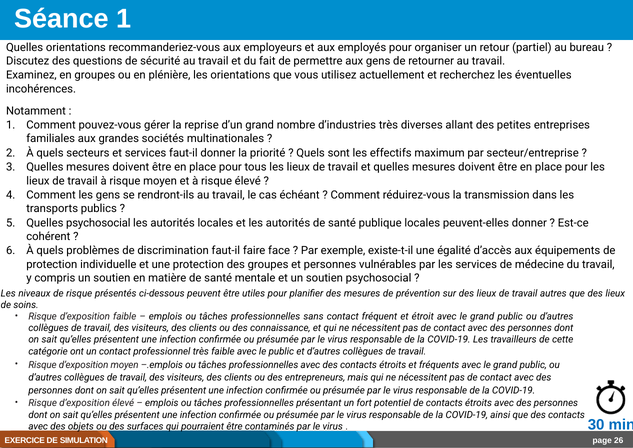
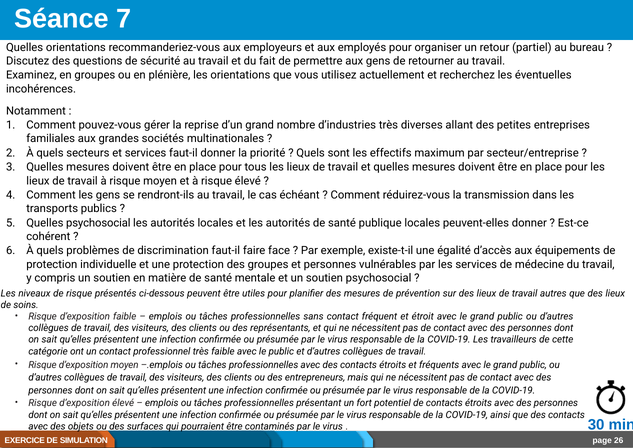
Séance 1: 1 -> 7
connaissance: connaissance -> représentants
